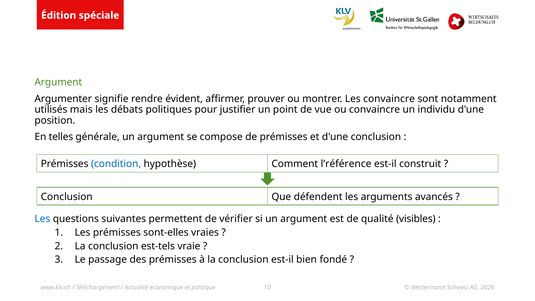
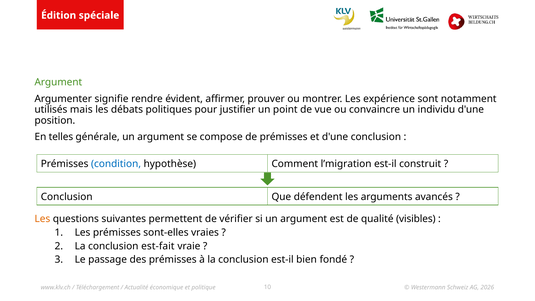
Les convaincre: convaincre -> expérience
l’référence: l’référence -> l’migration
Les at (42, 219) colour: blue -> orange
est-tels: est-tels -> est-fait
